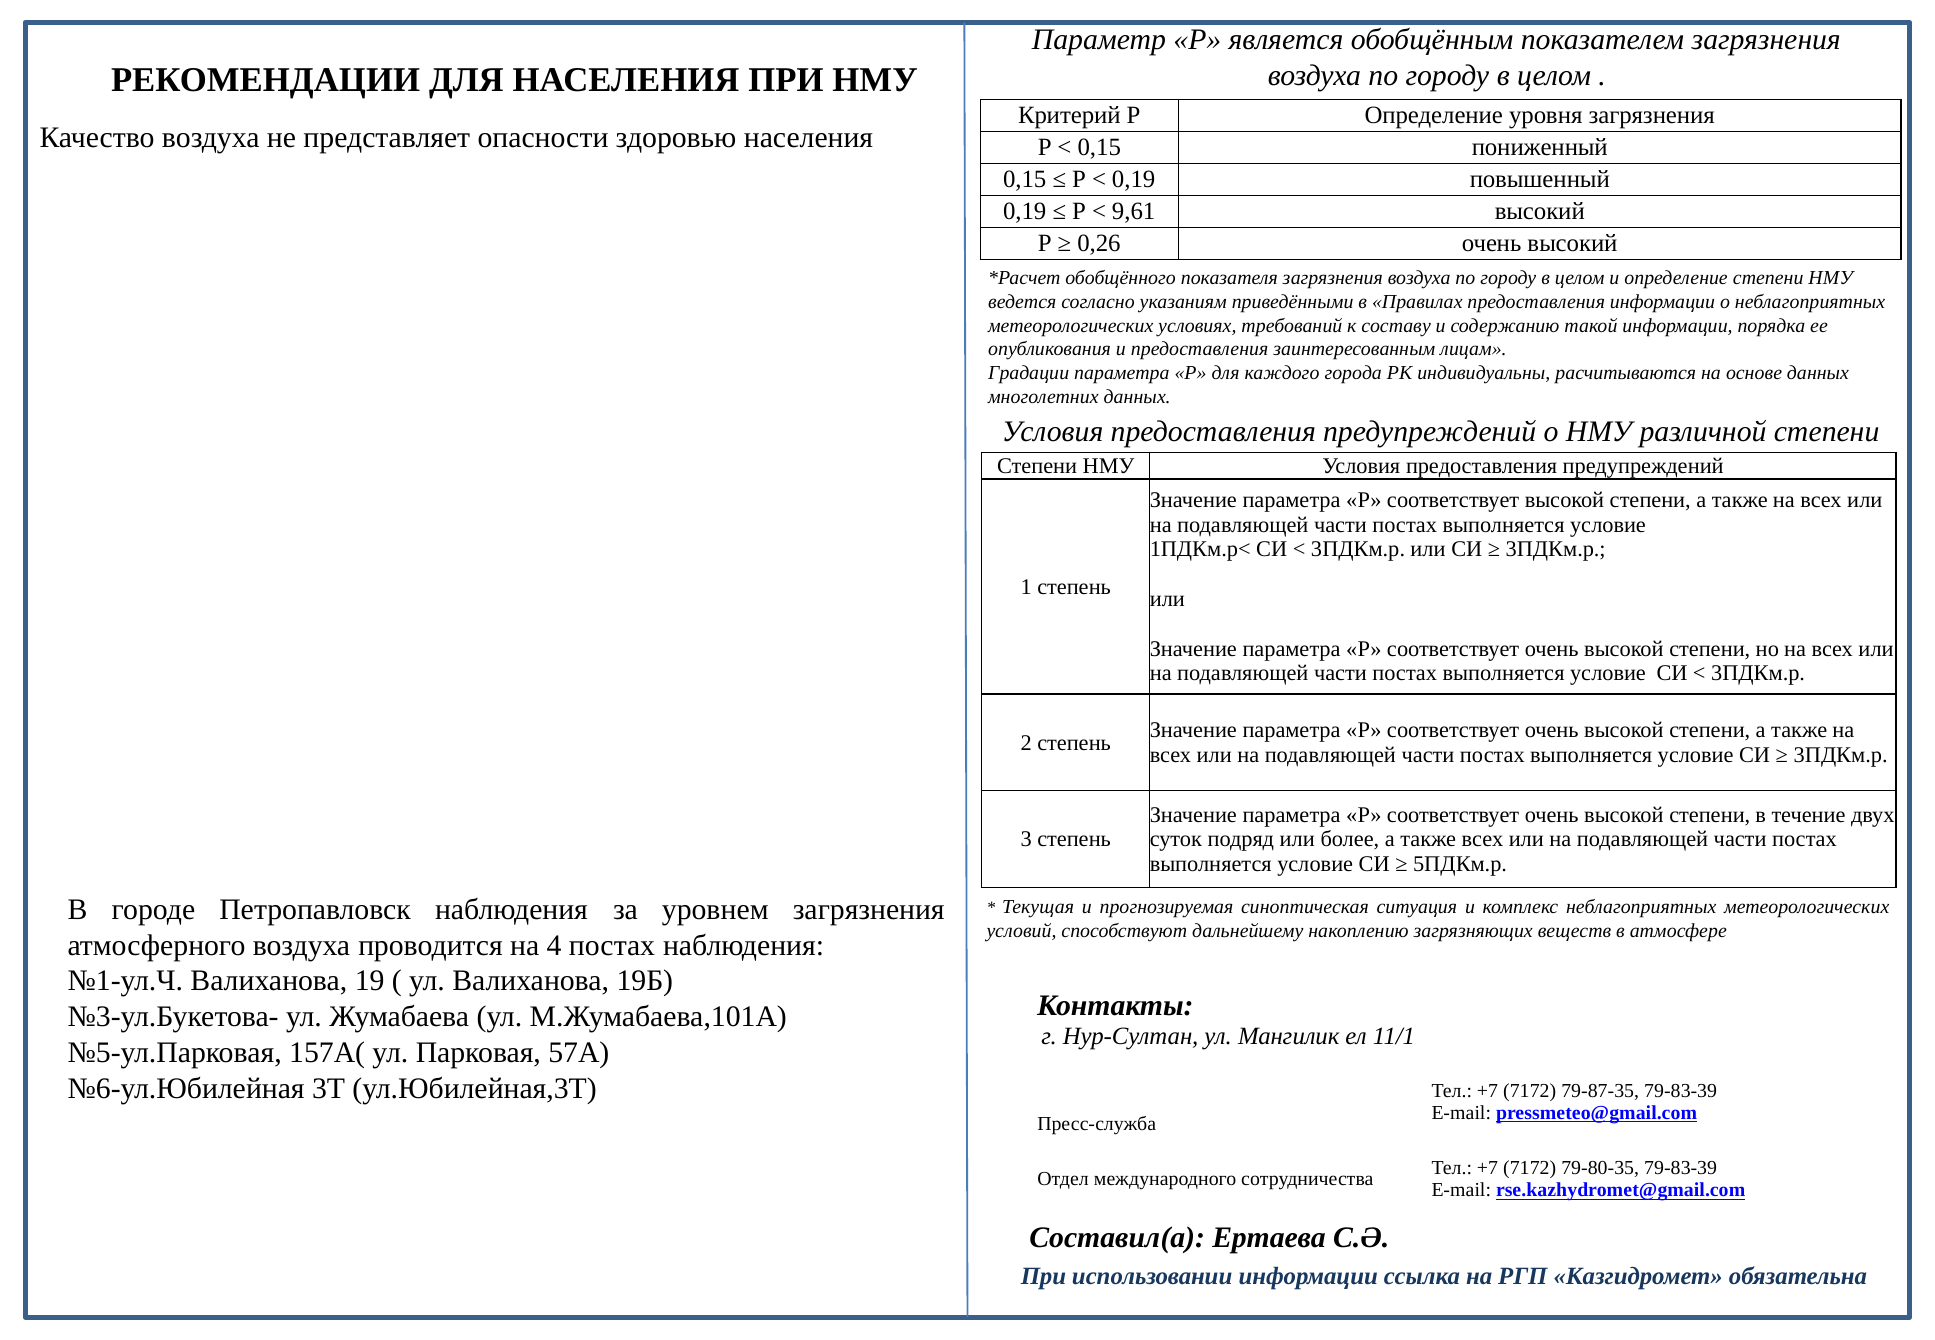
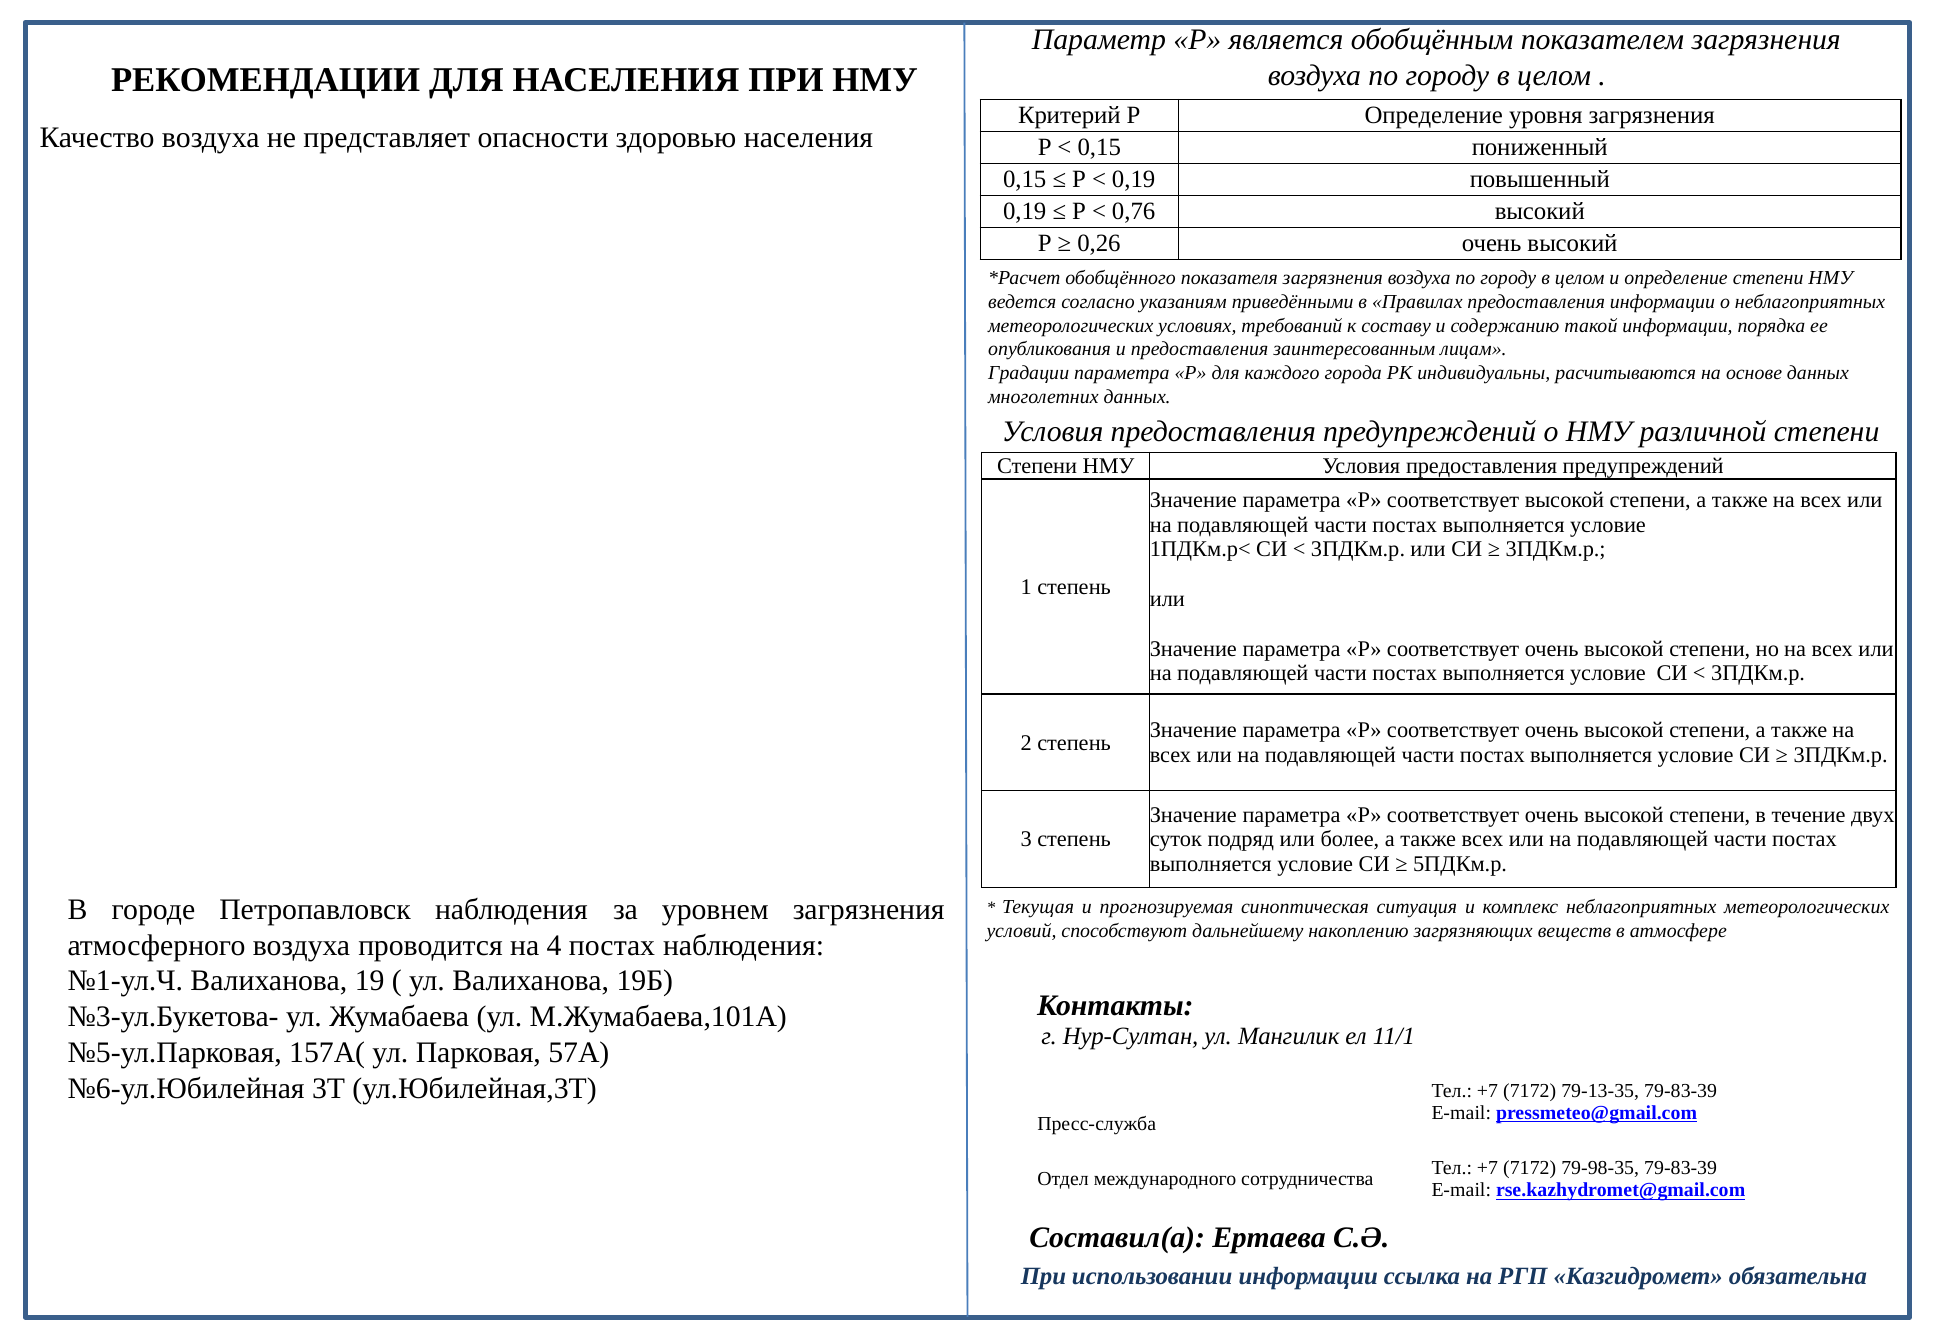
9,61: 9,61 -> 0,76
79-87-35: 79-87-35 -> 79-13-35
79-80-35: 79-80-35 -> 79-98-35
